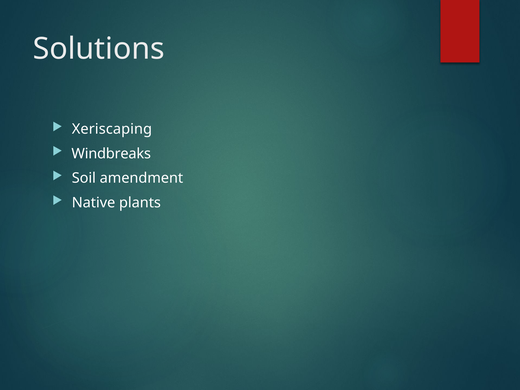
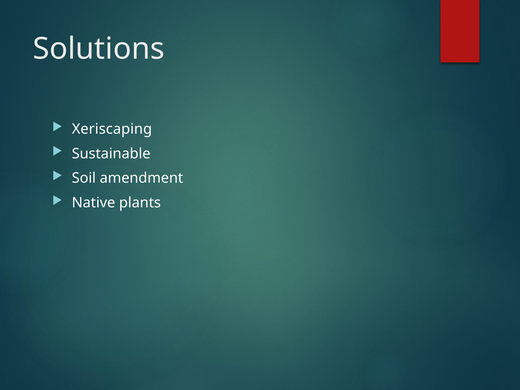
Windbreaks: Windbreaks -> Sustainable
